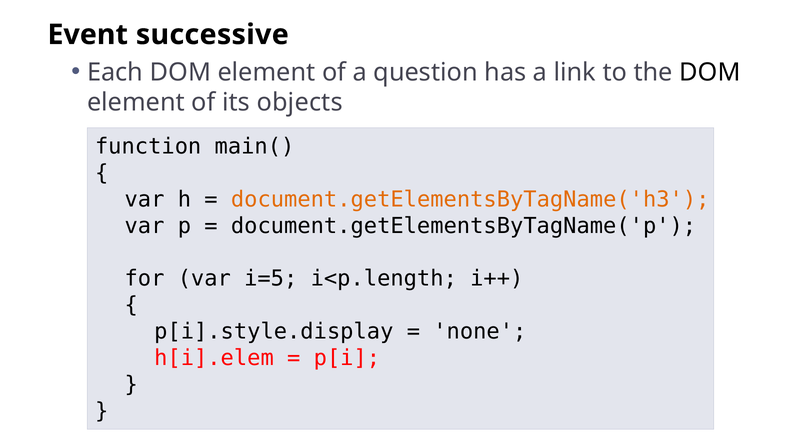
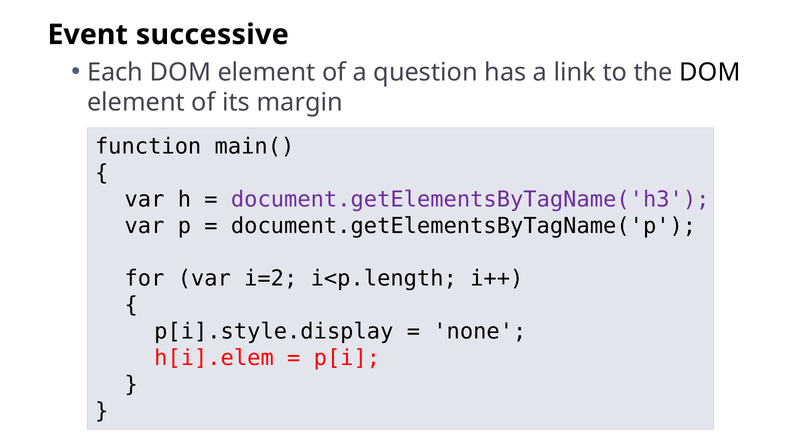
objects: objects -> margin
document.getElementsByTagName('h3 colour: orange -> purple
i=5: i=5 -> i=2
